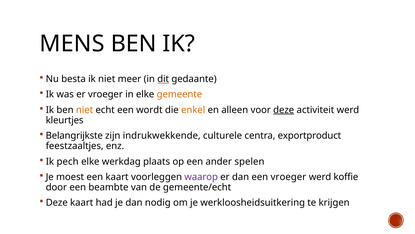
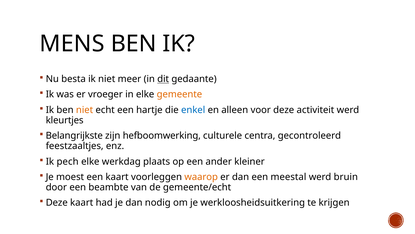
wordt: wordt -> hartje
enkel colour: orange -> blue
deze at (284, 110) underline: present -> none
indrukwekkende: indrukwekkende -> hefboomwerking
exportproduct: exportproduct -> gecontroleerd
spelen: spelen -> kleiner
waarop colour: purple -> orange
een vroeger: vroeger -> meestal
koffie: koffie -> bruin
